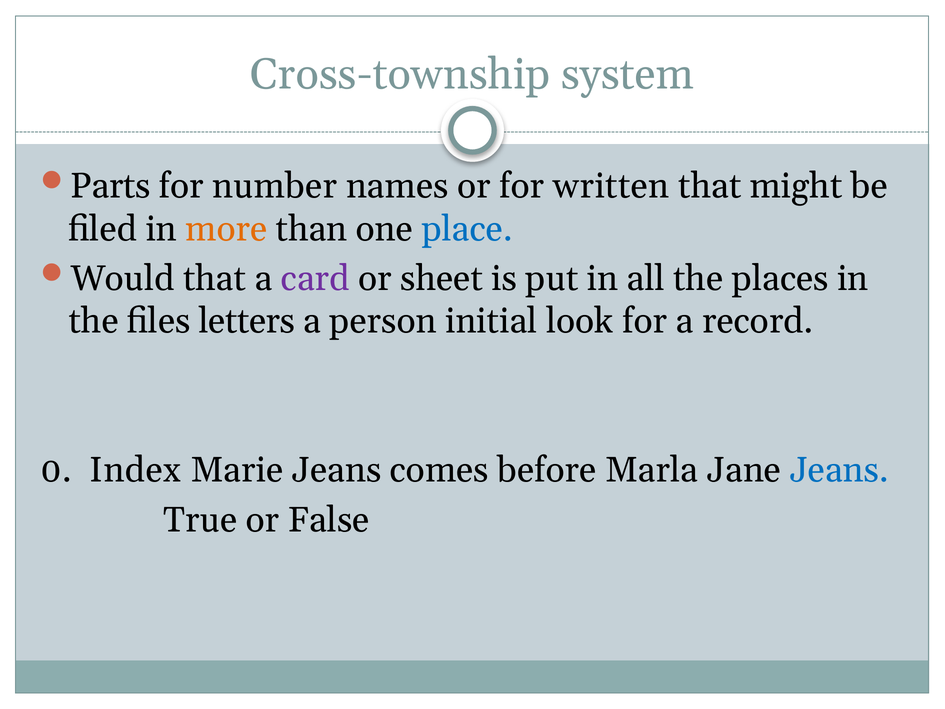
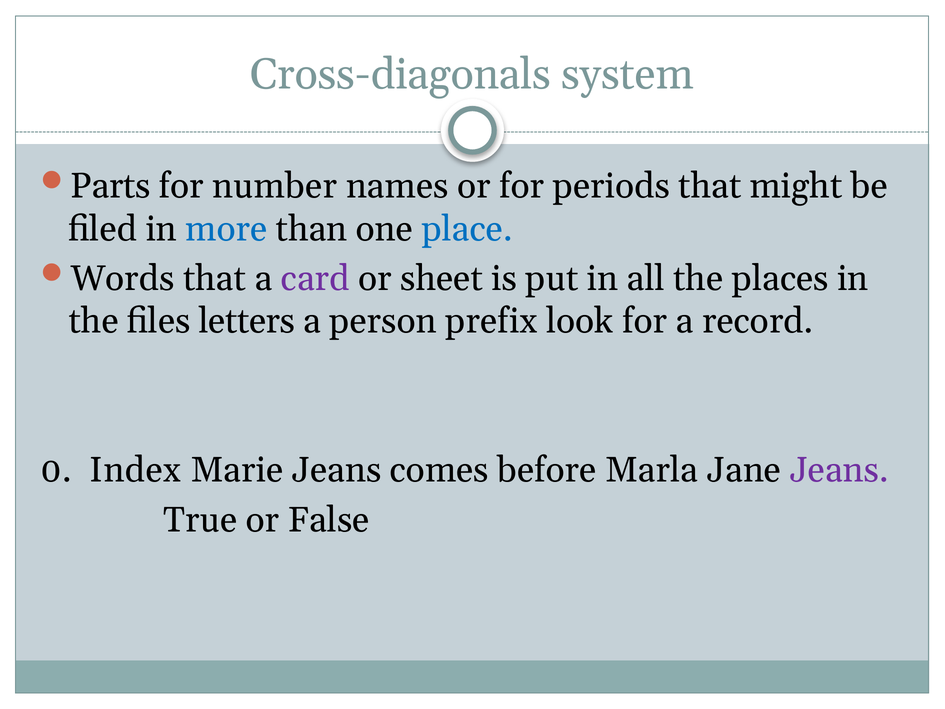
Cross-township: Cross-township -> Cross-diagonals
written: written -> periods
more colour: orange -> blue
Would: Would -> Words
initial: initial -> prefix
Jeans at (839, 470) colour: blue -> purple
